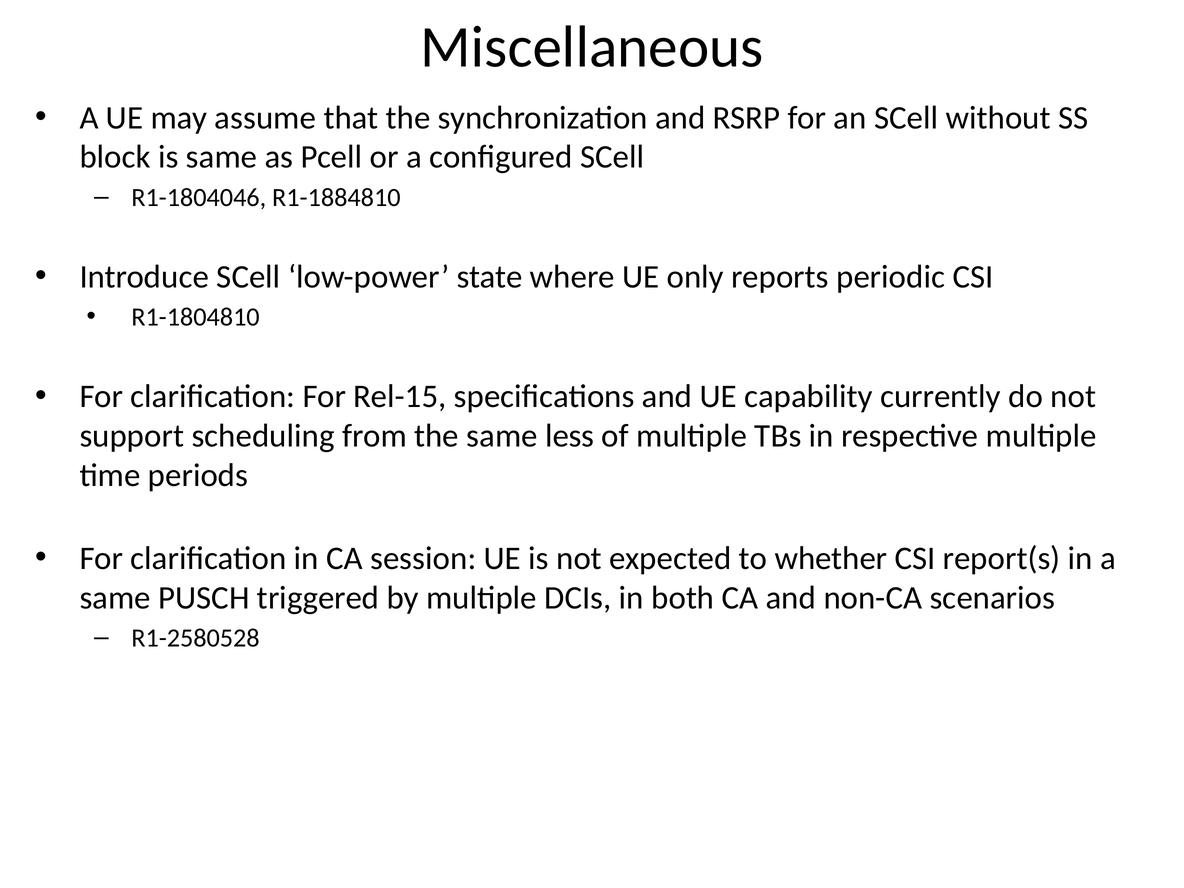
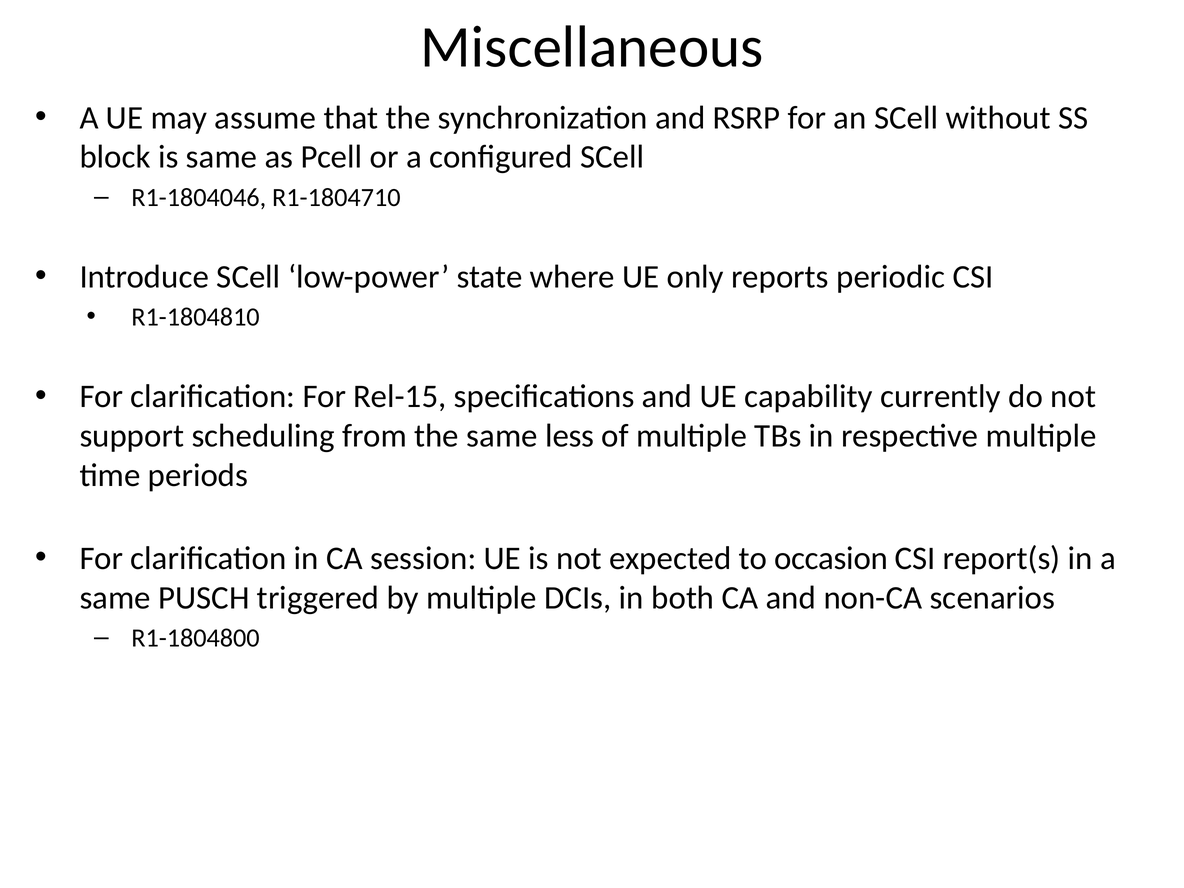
R1-1884810: R1-1884810 -> R1-1804710
whether: whether -> occasion
R1-2580528: R1-2580528 -> R1-1804800
